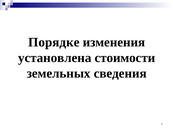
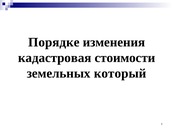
установлена: установлена -> кадастровая
сведения: сведения -> который
